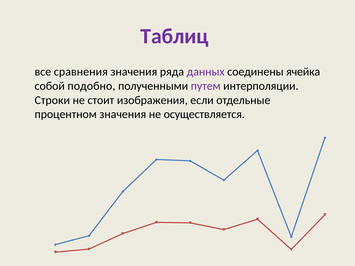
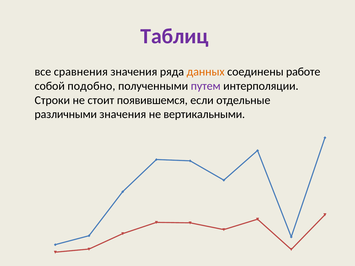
данных colour: purple -> orange
ячейка: ячейка -> работе
изображения: изображения -> появившемся
процентном: процентном -> различными
осуществляется: осуществляется -> вертикальными
